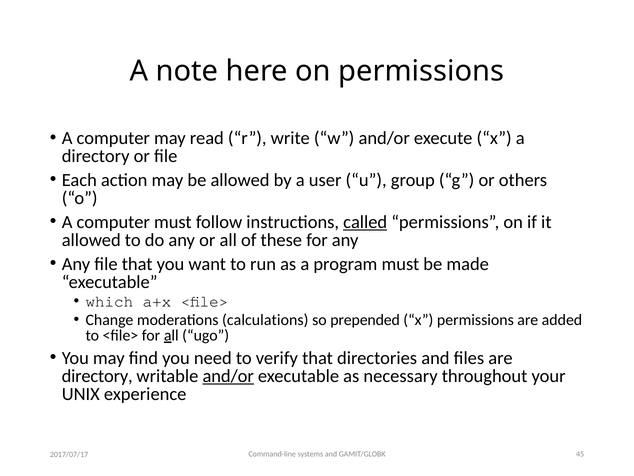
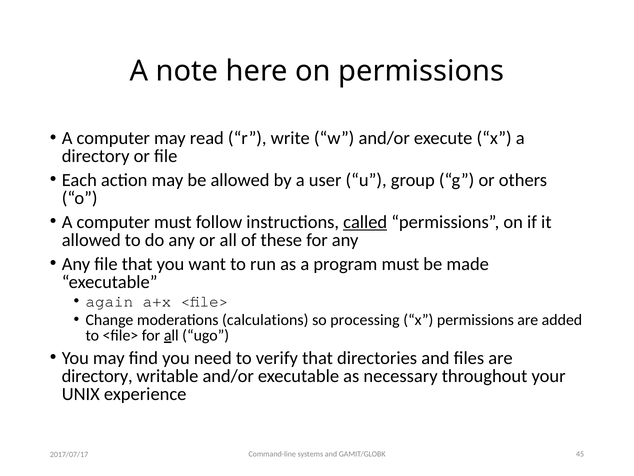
which: which -> again
prepended: prepended -> processing
and/or at (228, 376) underline: present -> none
